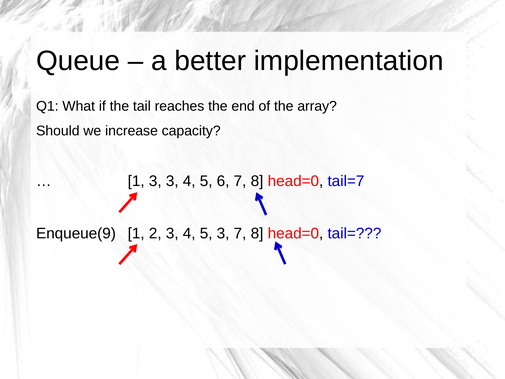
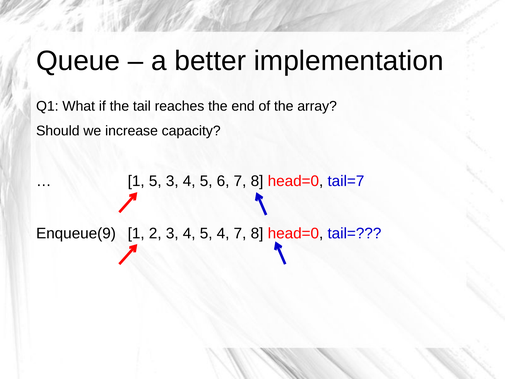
1 3: 3 -> 5
5 3: 3 -> 4
